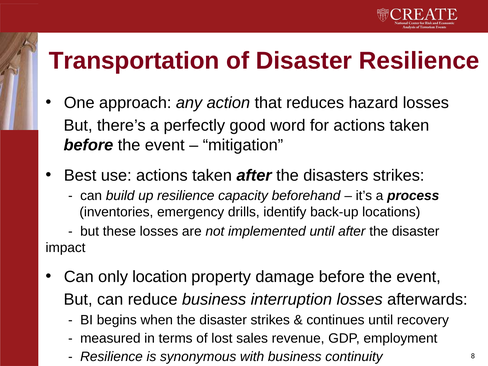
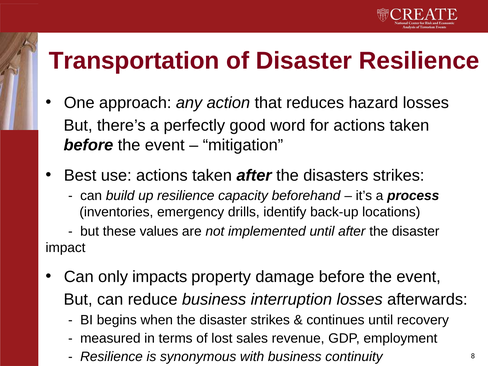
these losses: losses -> values
location: location -> impacts
